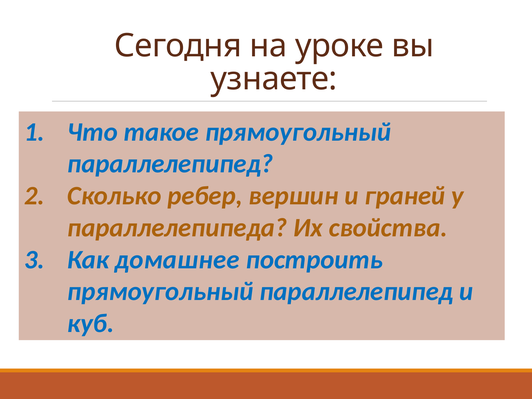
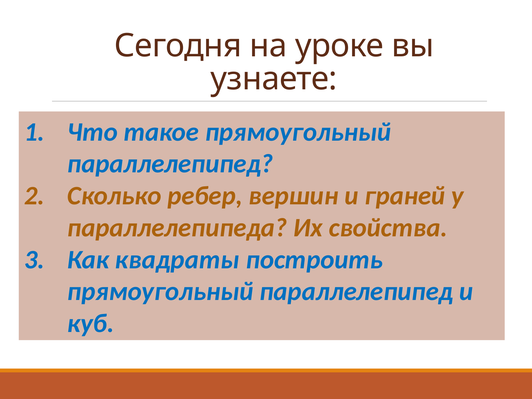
домашнее: домашнее -> квадраты
